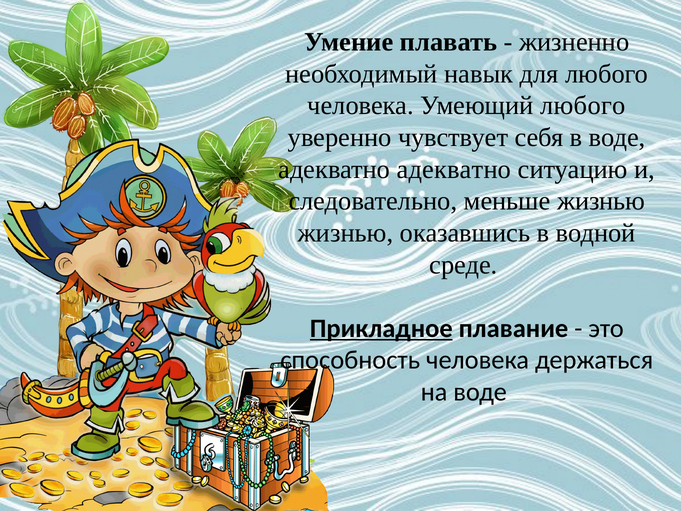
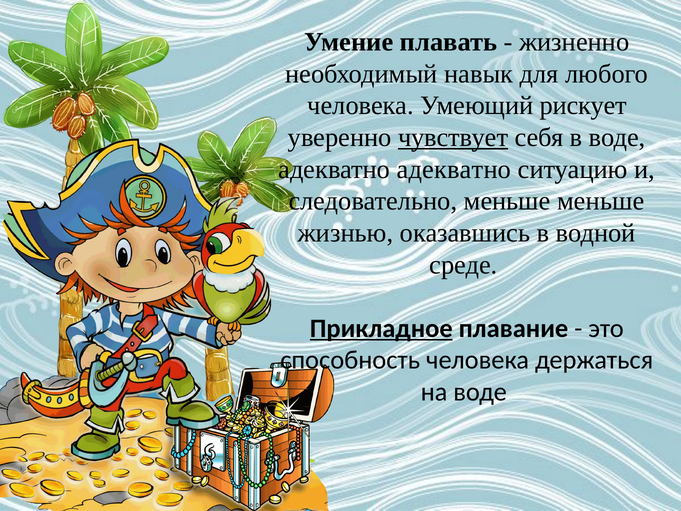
Умеющий любого: любого -> рискует
чувствует underline: none -> present
меньше жизнью: жизнью -> меньше
